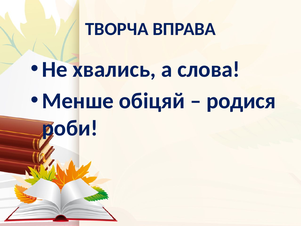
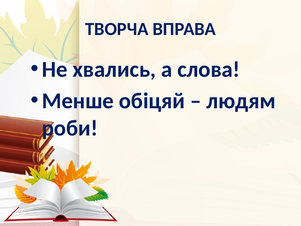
родися: родися -> людям
